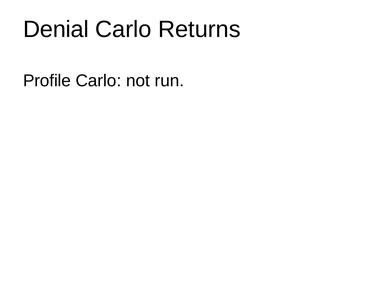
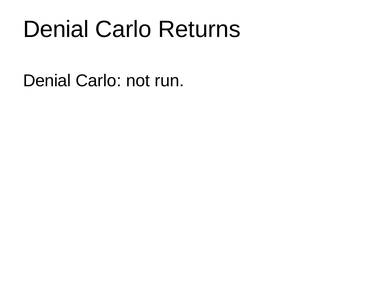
Profile at (47, 81): Profile -> Denial
